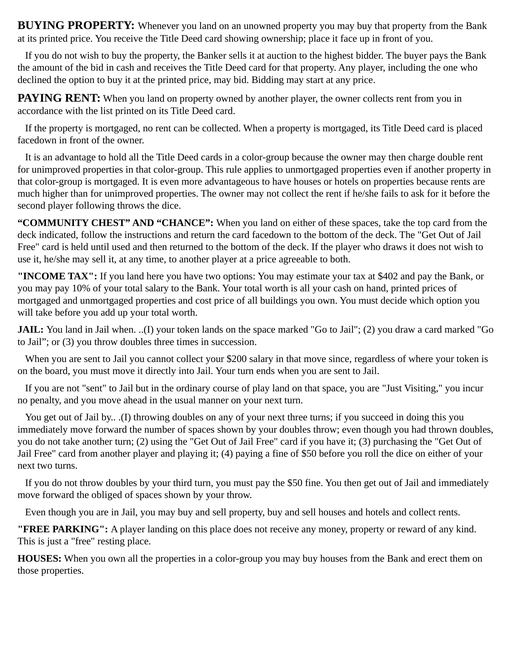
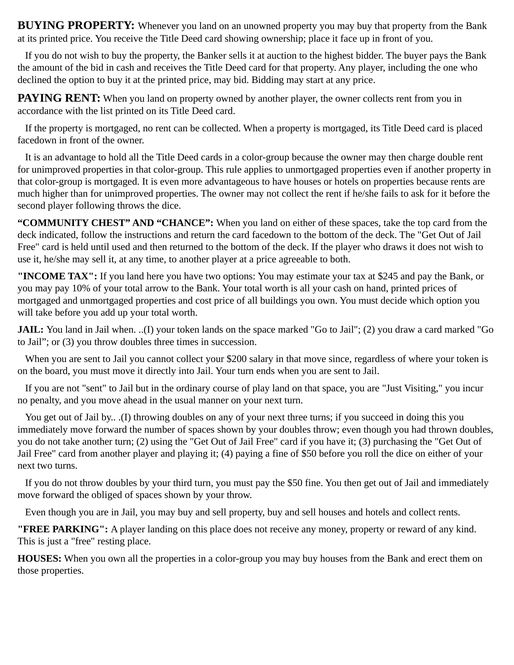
$402: $402 -> $245
total salary: salary -> arrow
